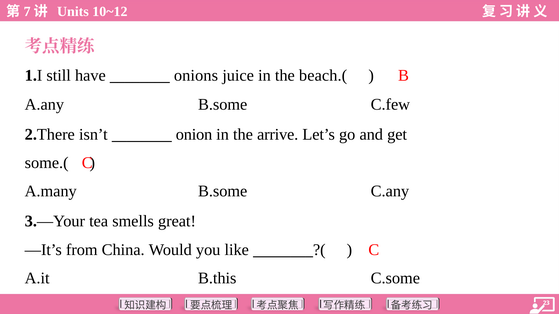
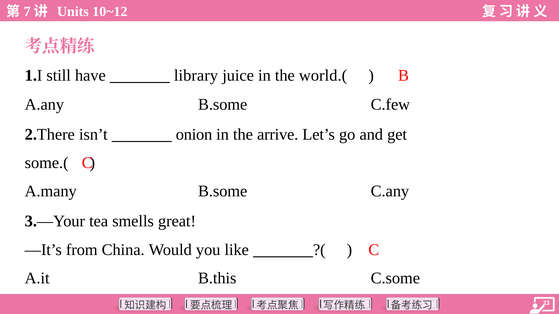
onions: onions -> library
beach.(: beach.( -> world.(
